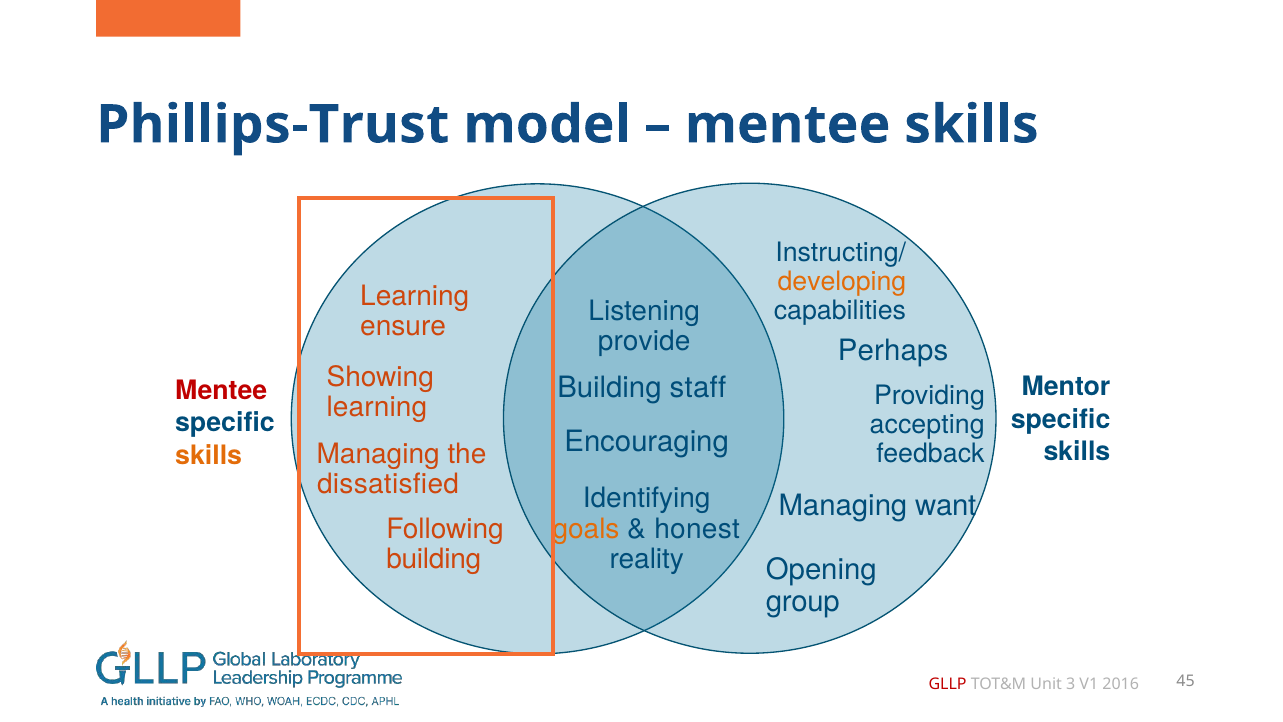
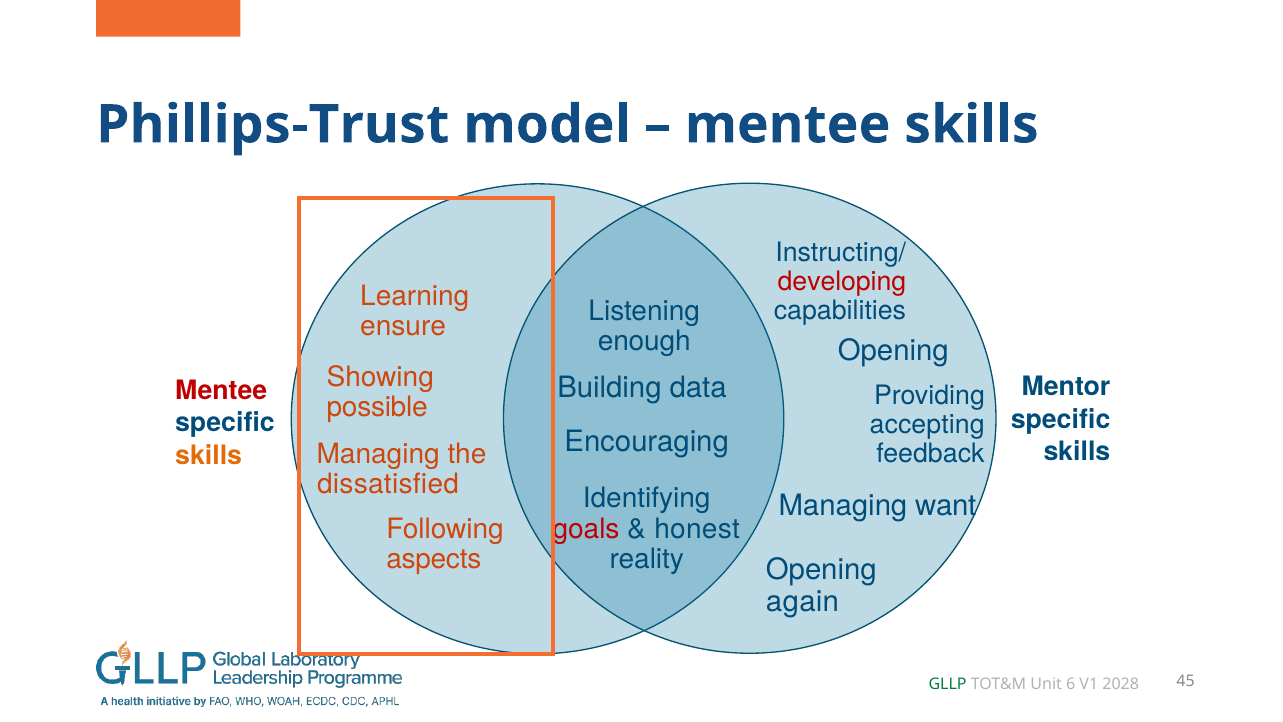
developing colour: orange -> red
provide: provide -> enough
Perhaps at (893, 350): Perhaps -> Opening
staff: staff -> data
learning at (377, 407): learning -> possible
goals colour: orange -> red
building at (434, 559): building -> aspects
group: group -> again
GLLP colour: red -> green
3: 3 -> 6
2016: 2016 -> 2028
